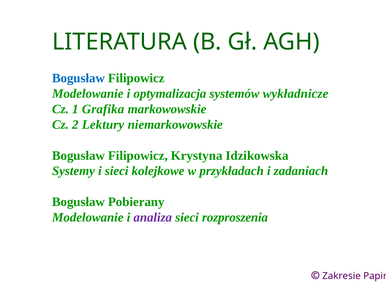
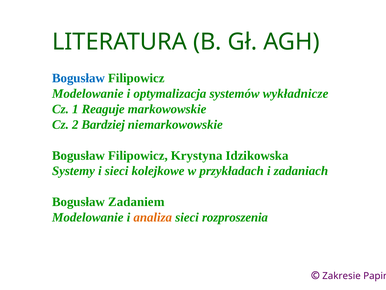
Grafika: Grafika -> Reaguje
Lektury: Lektury -> Bardziej
Pobierany: Pobierany -> Zadaniem
analiza colour: purple -> orange
